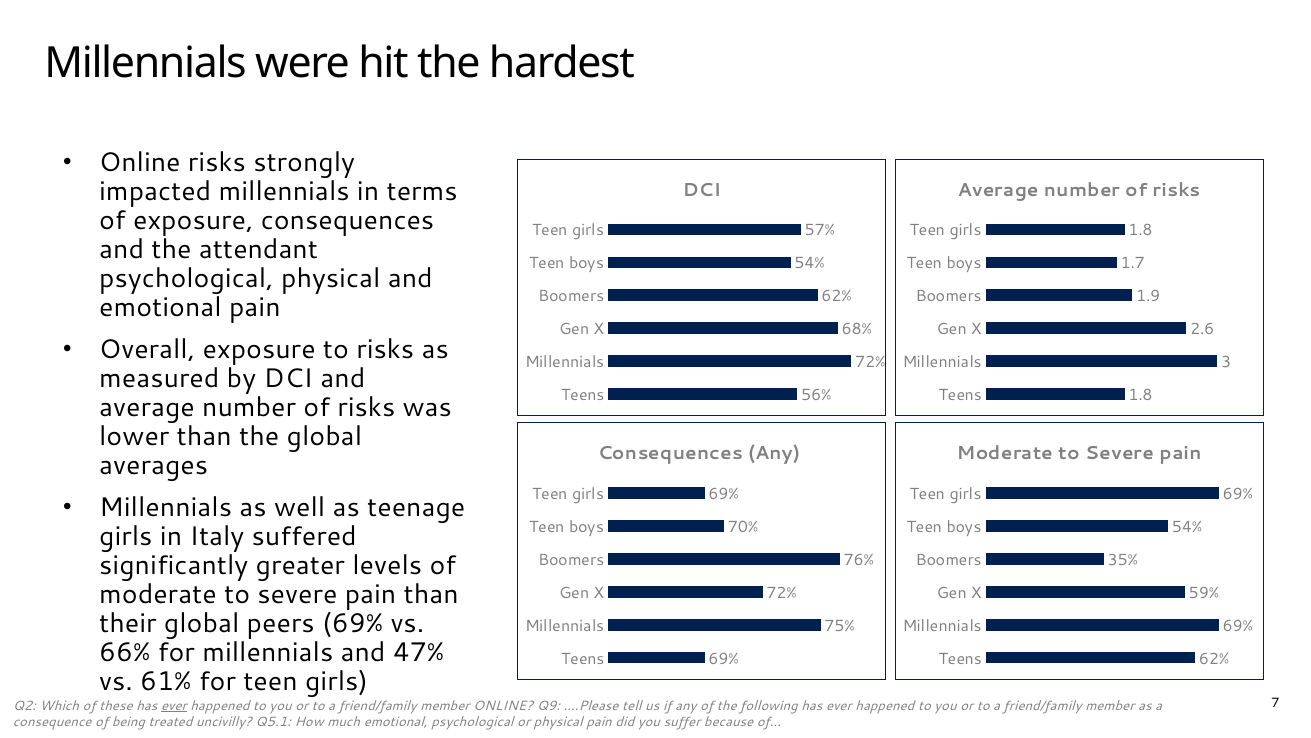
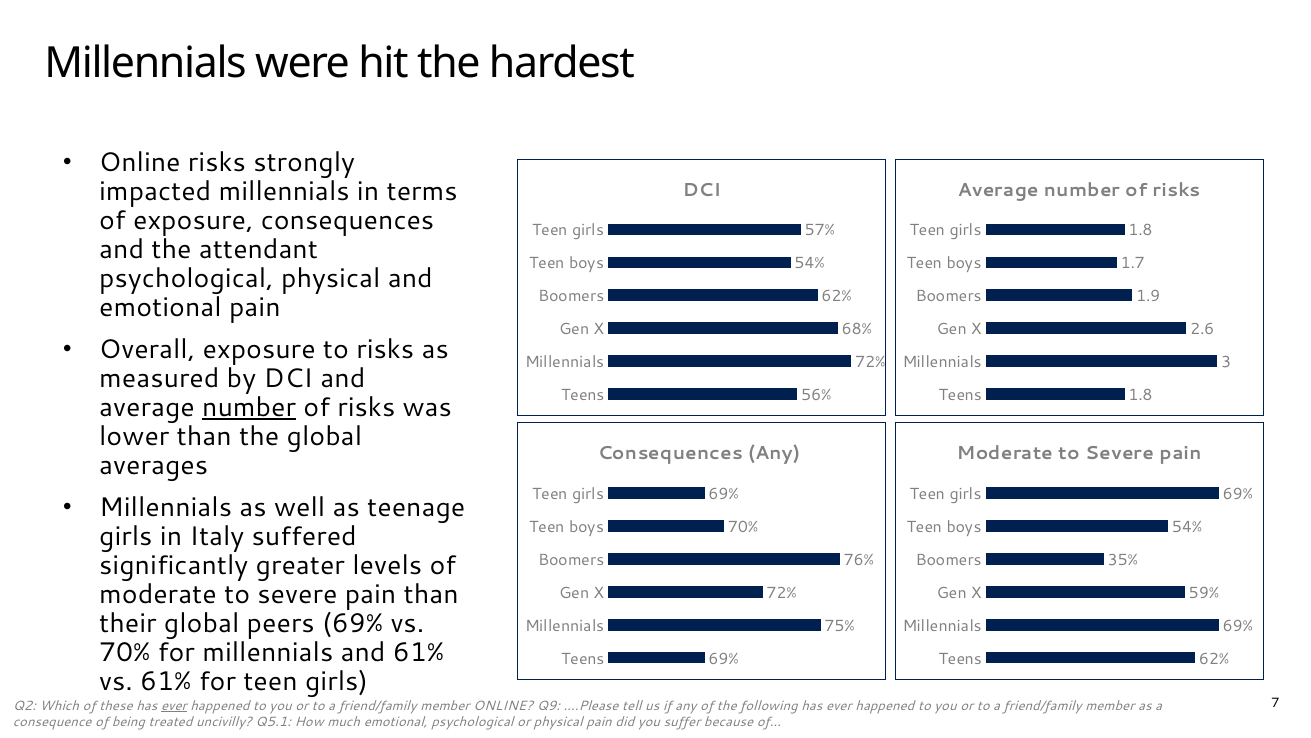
number at (249, 407) underline: none -> present
66% at (125, 652): 66% -> 70%
and 47%: 47% -> 61%
